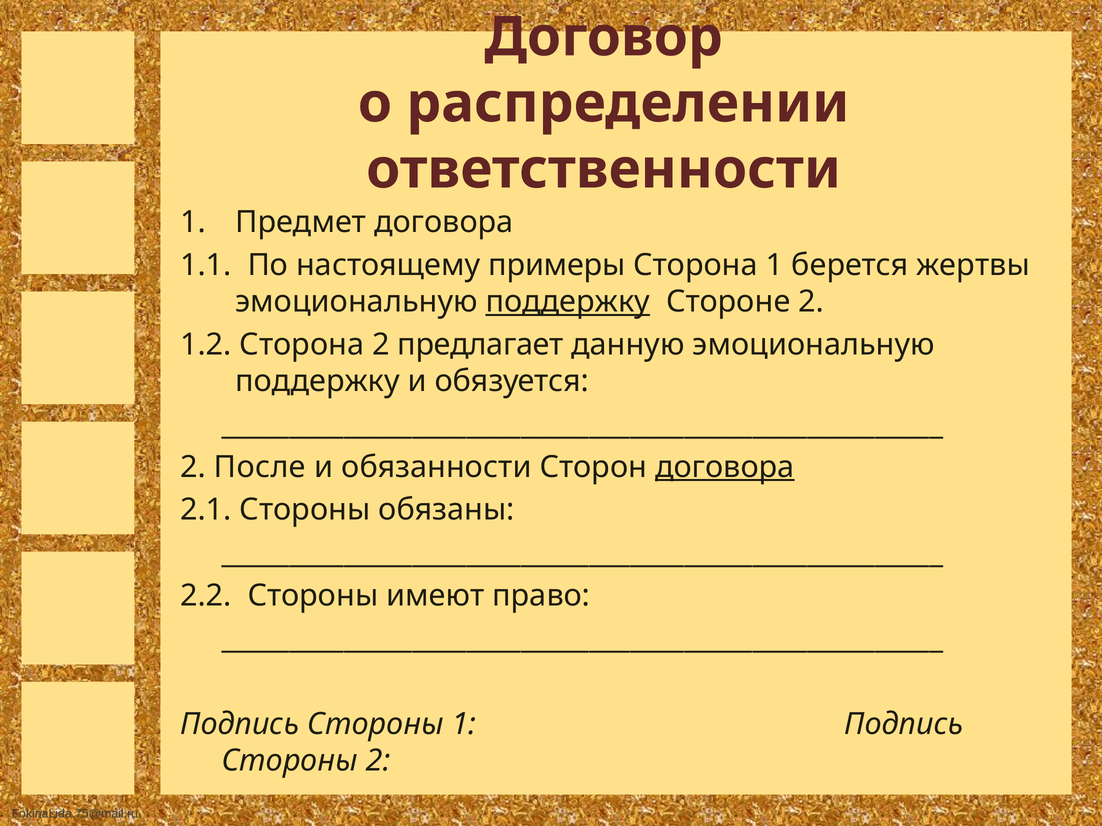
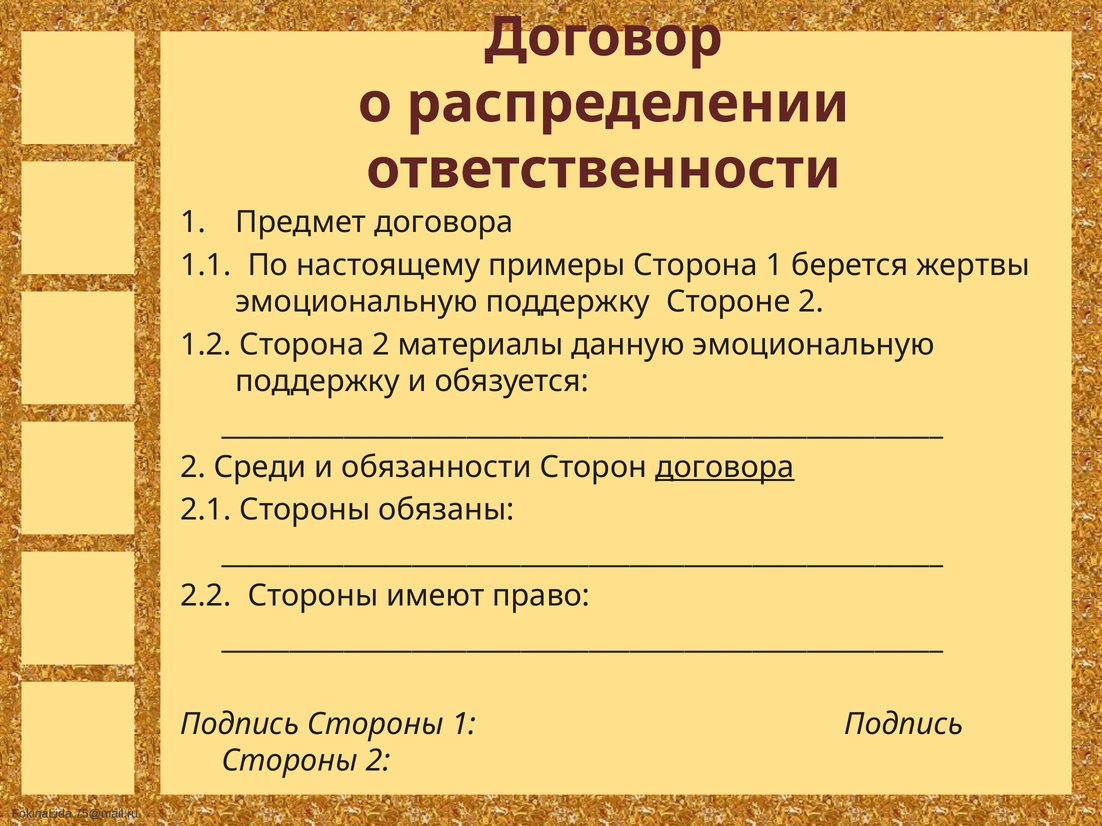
поддержку at (568, 302) underline: present -> none
предлагает: предлагает -> материалы
После: После -> Среди
